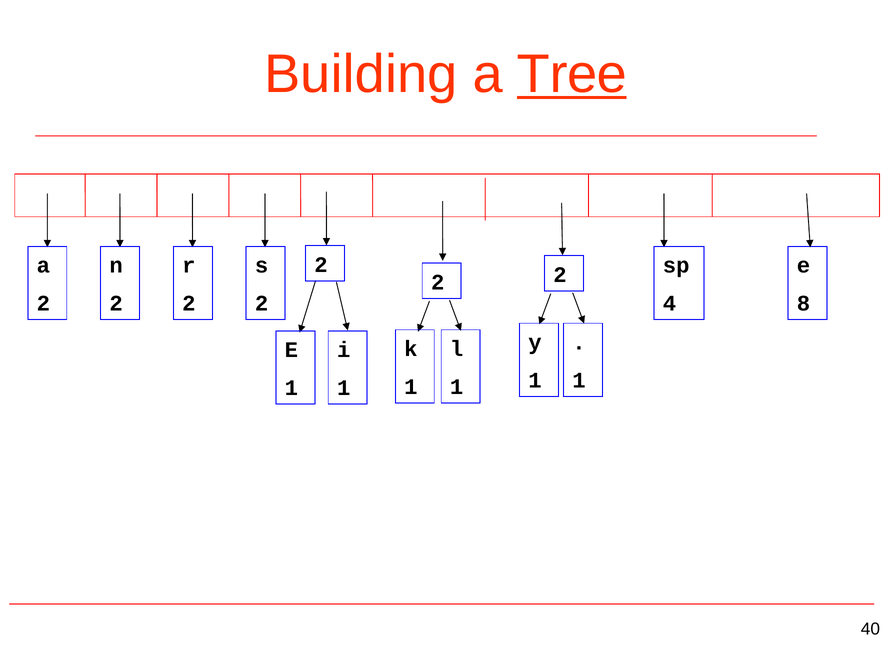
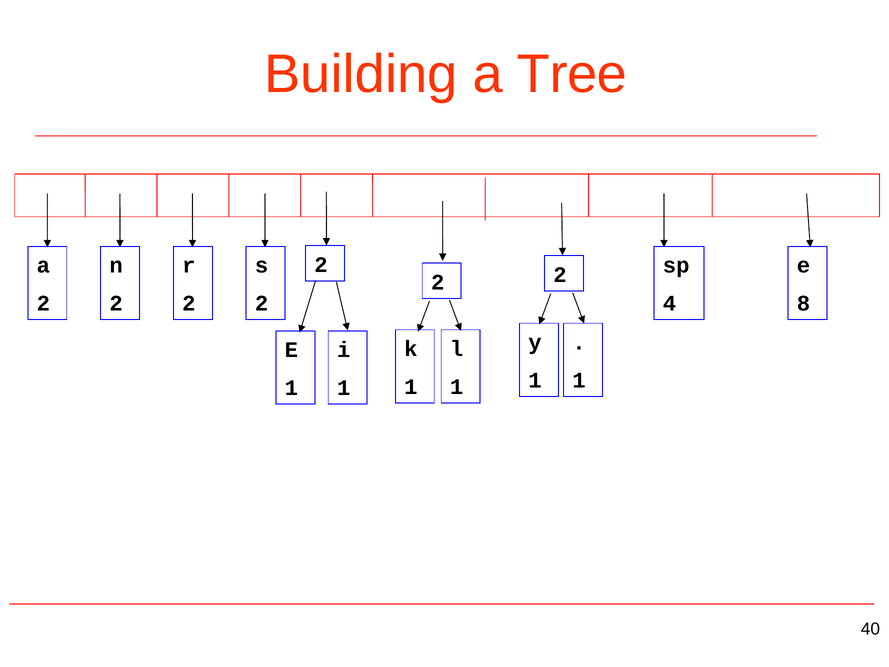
Tree underline: present -> none
